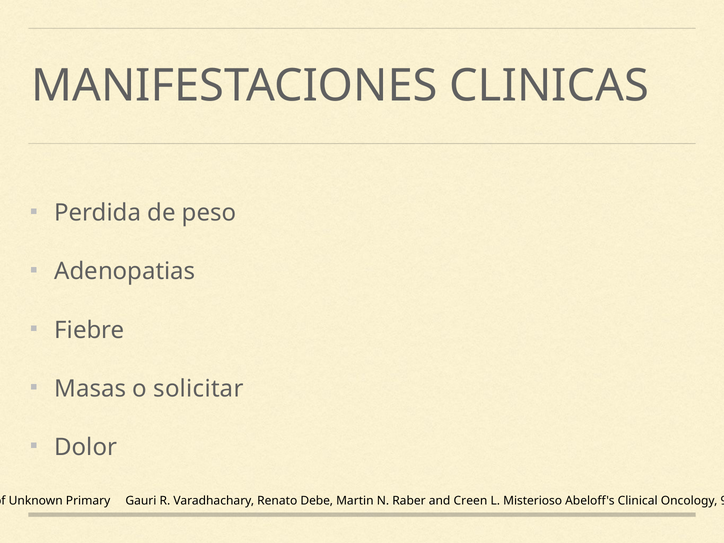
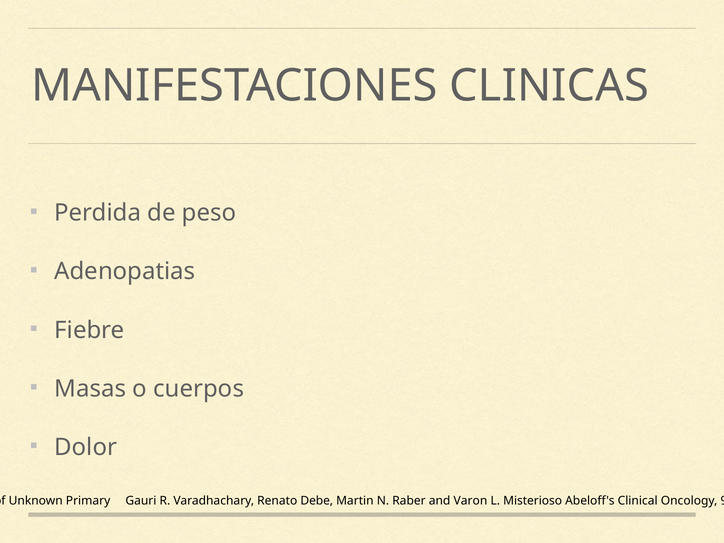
solicitar: solicitar -> cuerpos
Creen: Creen -> Varon
